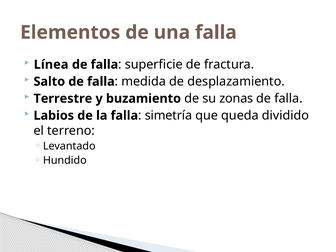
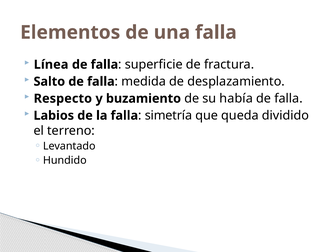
Terrestre: Terrestre -> Respecto
zonas: zonas -> había
